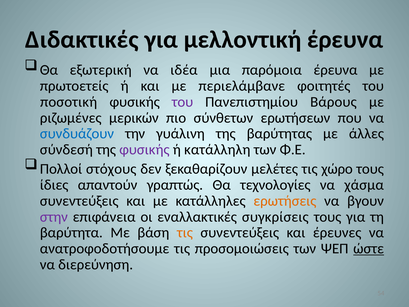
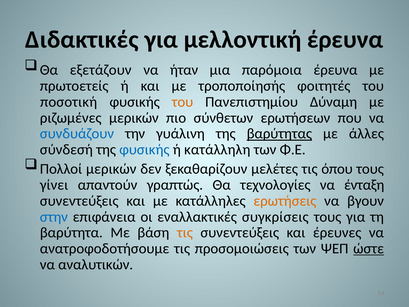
εξωτερική: εξωτερική -> εξετάζουν
ιδέα: ιδέα -> ήταν
περιελάμβανε: περιελάμβανε -> τροποποίησής
του at (183, 102) colour: purple -> orange
Βάρους: Βάρους -> Δύναμη
βαρύτητας underline: none -> present
φυσικής at (144, 150) colour: purple -> blue
Πολλοί στόχους: στόχους -> μερικών
χώρο: χώρο -> όπου
ίδιες: ίδιες -> γίνει
χάσμα: χάσμα -> ένταξη
στην colour: purple -> blue
διερεύνηση: διερεύνηση -> αναλυτικών
